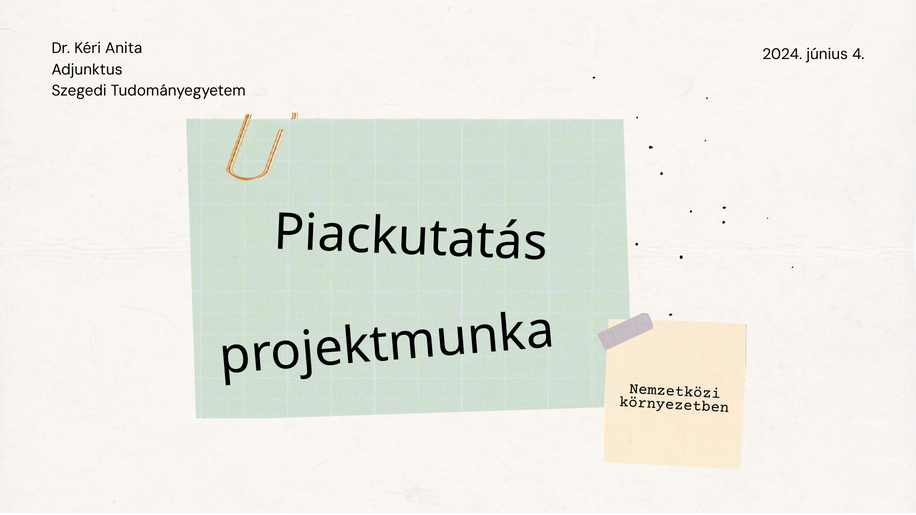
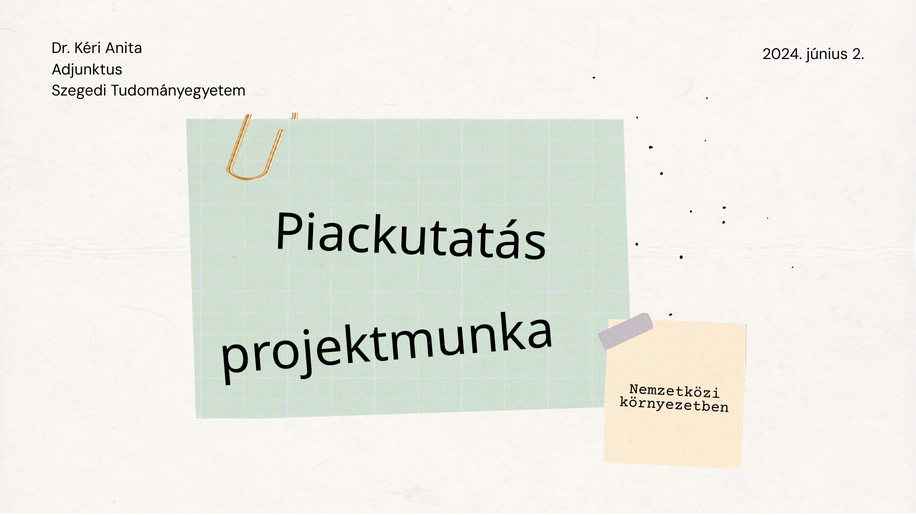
4: 4 -> 2
